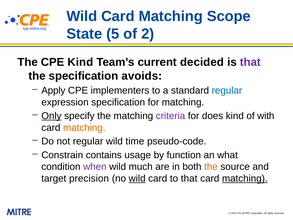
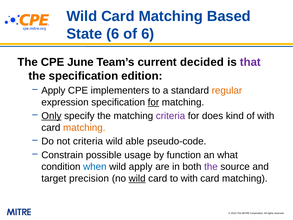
Scope: Scope -> Based
State 5: 5 -> 6
of 2: 2 -> 6
CPE Kind: Kind -> June
avoids: avoids -> edition
regular at (227, 90) colour: blue -> orange
for at (153, 102) underline: none -> present
not regular: regular -> criteria
time: time -> able
contains: contains -> possible
when colour: purple -> blue
wild much: much -> apply
the at (211, 167) colour: orange -> purple
to that: that -> with
matching at (245, 178) underline: present -> none
